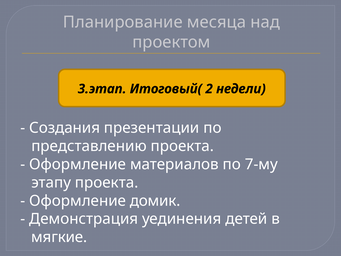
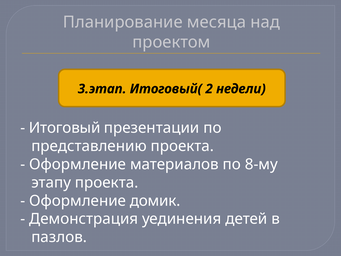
Создания: Создания -> Итоговый
7-му: 7-му -> 8-му
мягкие: мягкие -> пазлов
